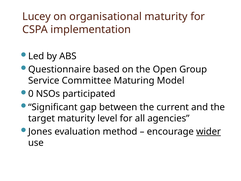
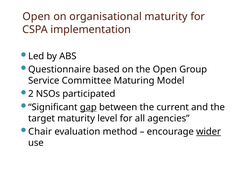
Lucey at (37, 17): Lucey -> Open
0: 0 -> 2
gap underline: none -> present
Jones: Jones -> Chair
